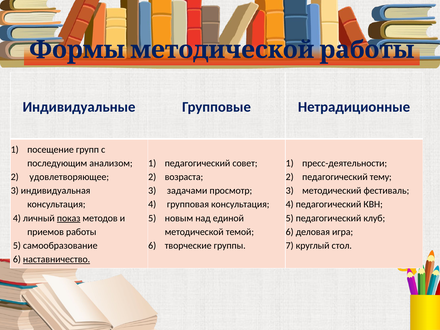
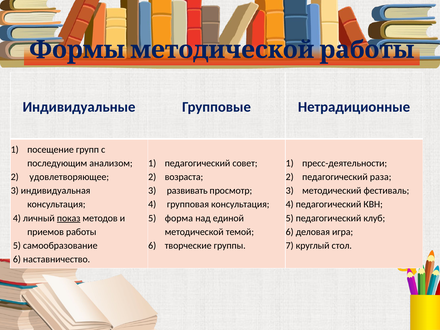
тему: тему -> раза
задачами: задачами -> развивать
новым: новым -> форма
наставничество underline: present -> none
